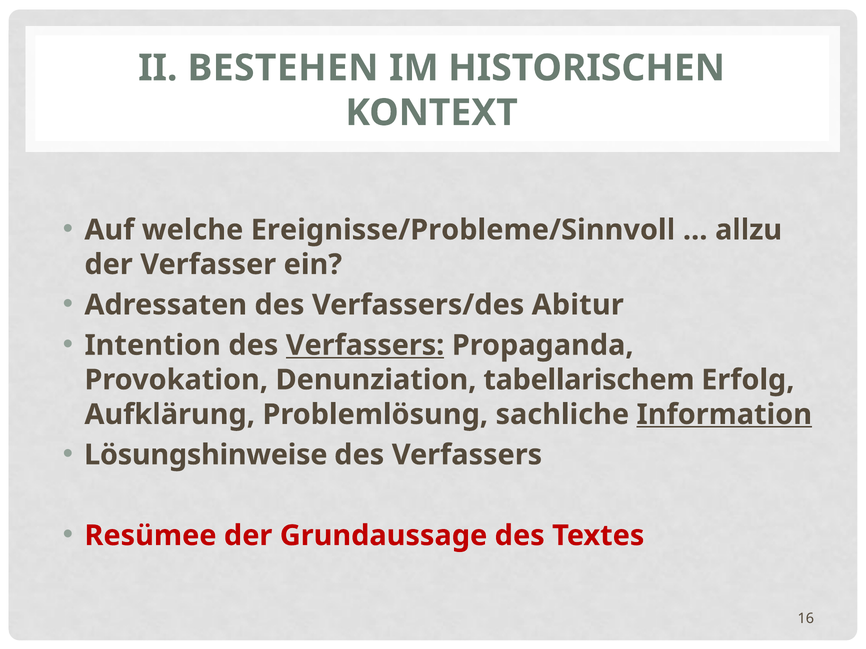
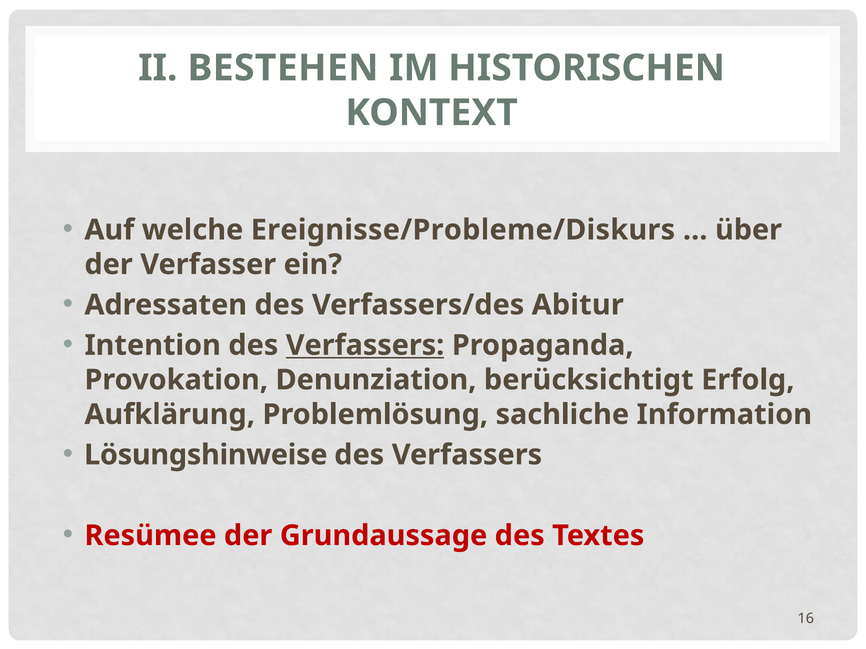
Ereignisse/Probleme/Sinnvoll: Ereignisse/Probleme/Sinnvoll -> Ereignisse/Probleme/Diskurs
allzu: allzu -> über
tabellarischem: tabellarischem -> berücksichtigt
Information underline: present -> none
